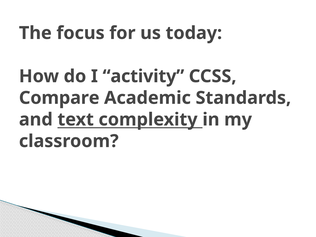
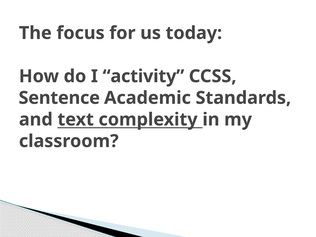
Compare: Compare -> Sentence
